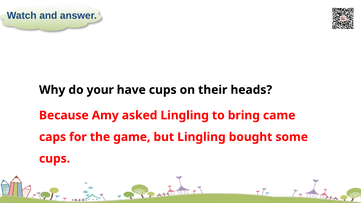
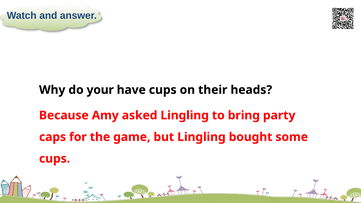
came: came -> party
